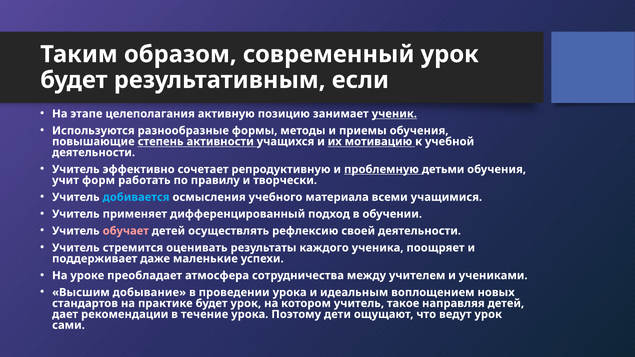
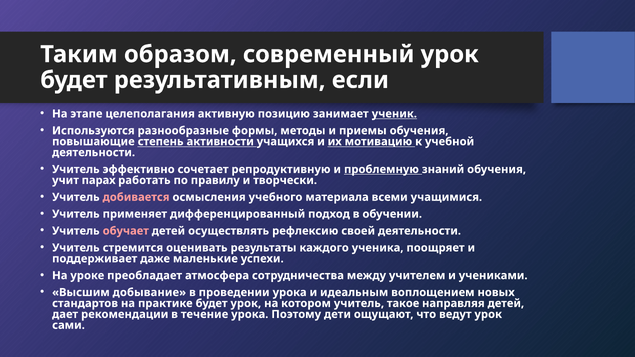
детьми: детьми -> знаний
форм: форм -> парах
добивается colour: light blue -> pink
